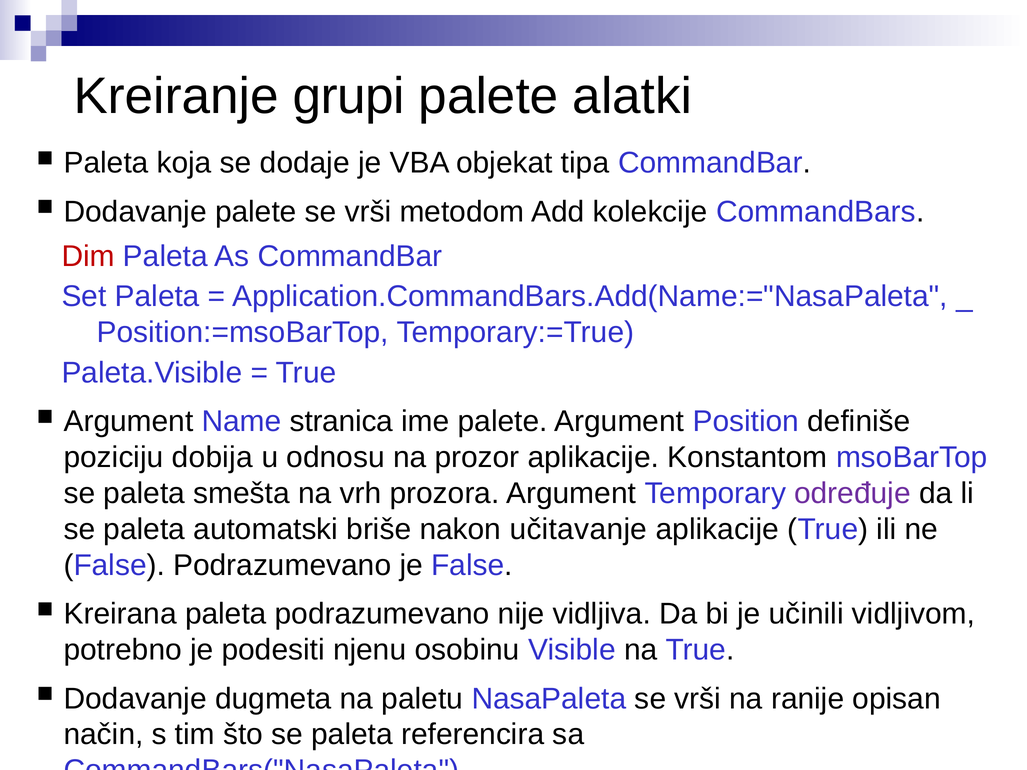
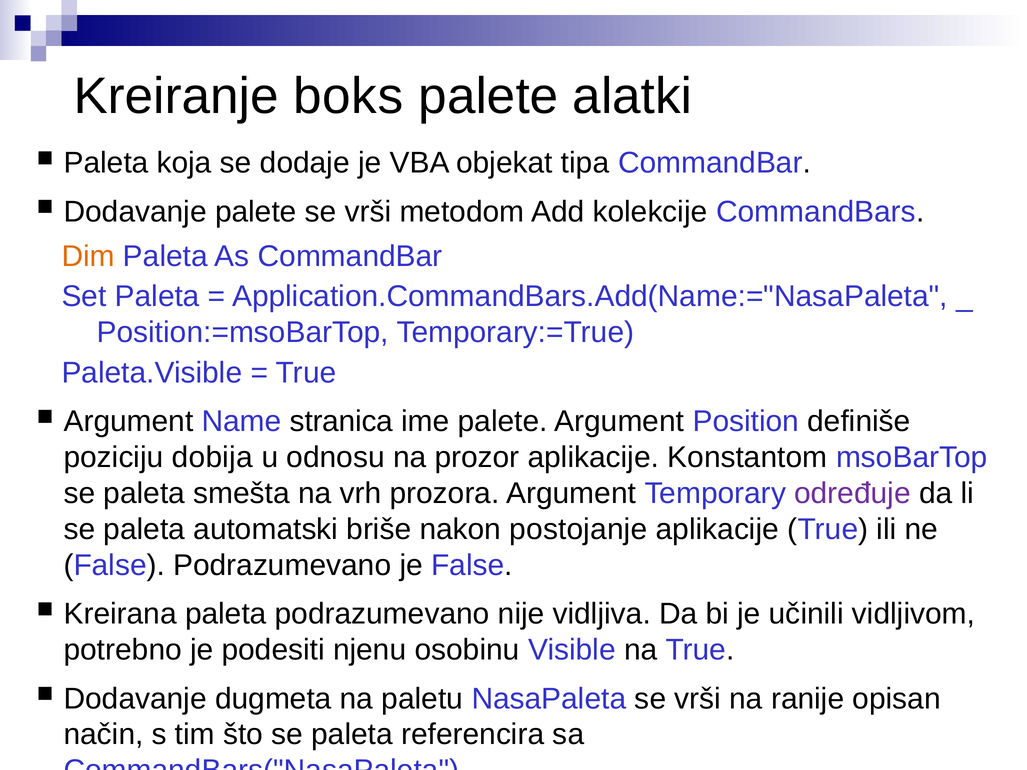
grupi: grupi -> boks
Dim colour: red -> orange
učitavanje: učitavanje -> postojanje
